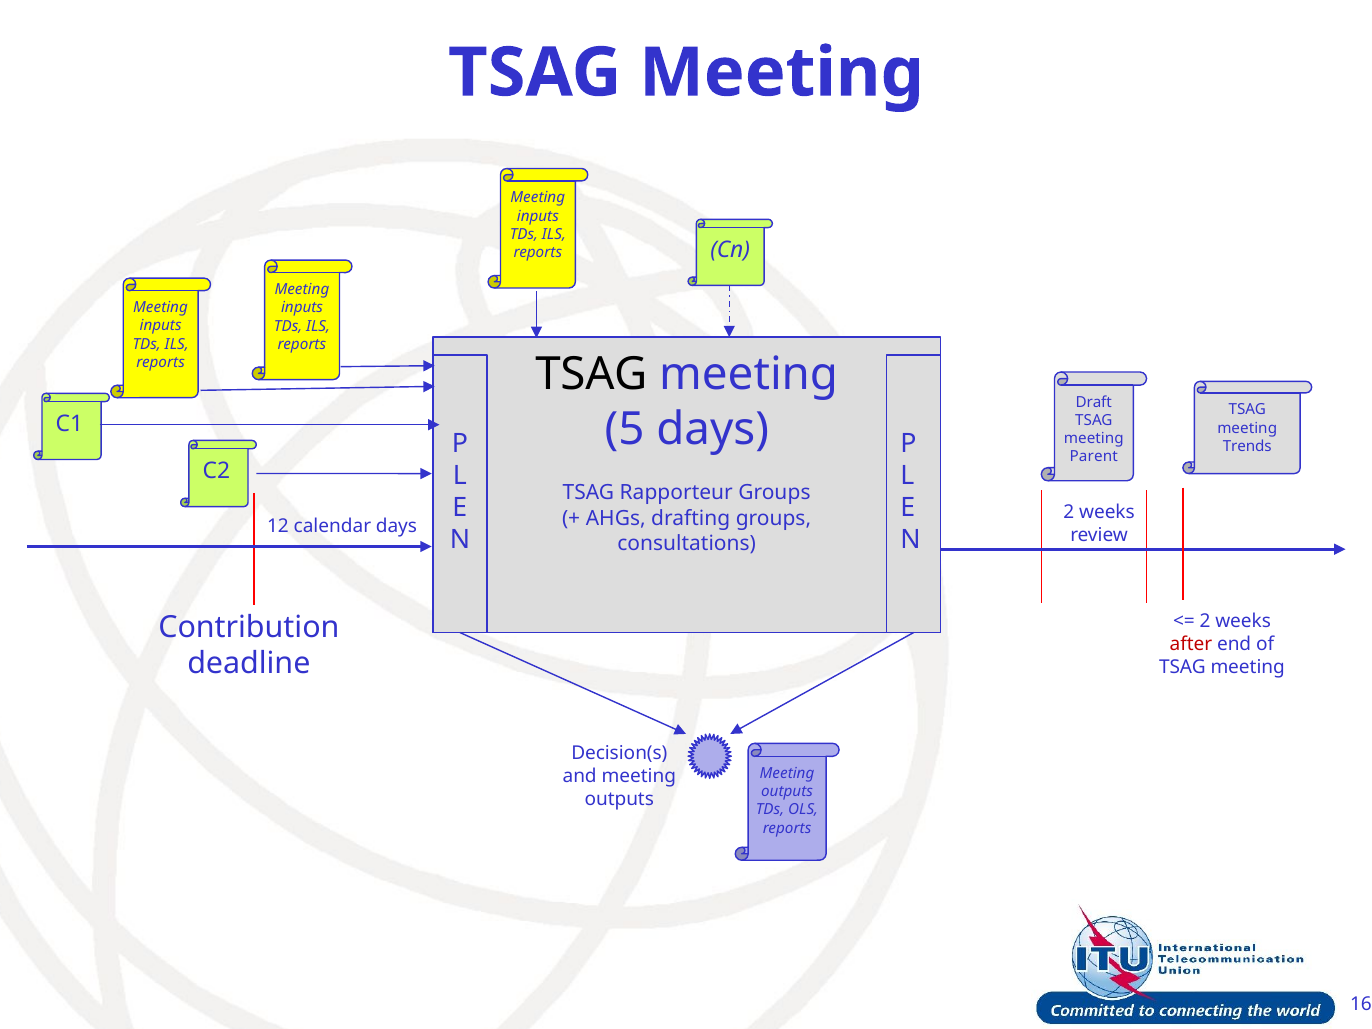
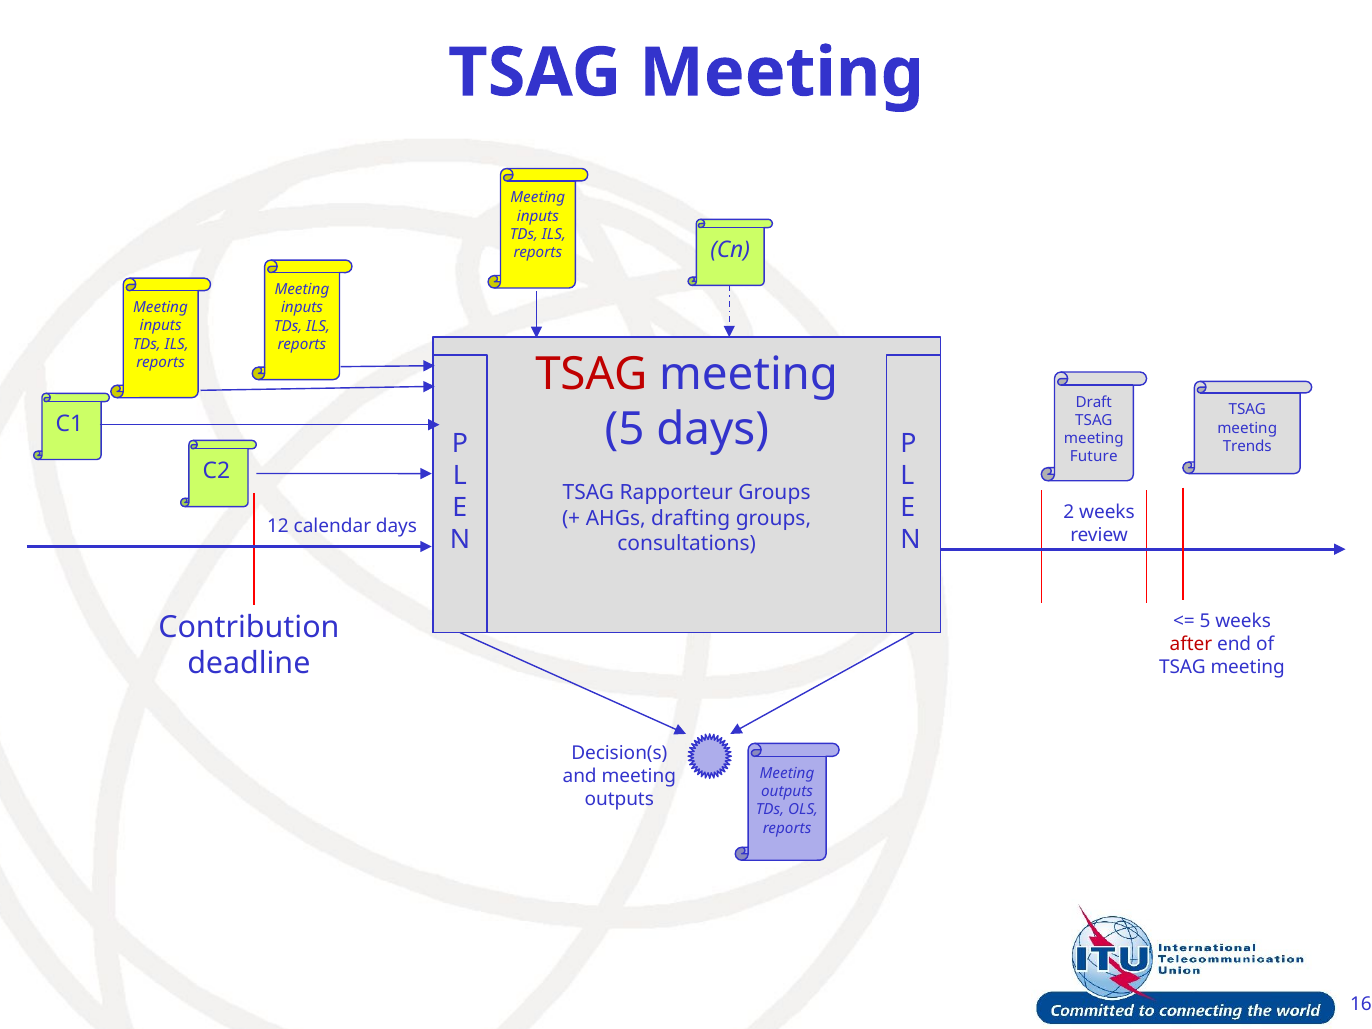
TSAG at (591, 375) colour: black -> red
Parent: Parent -> Future
2 at (1205, 622): 2 -> 5
